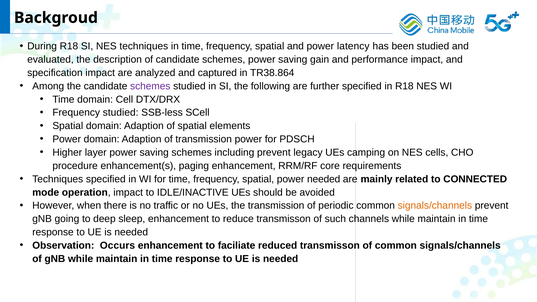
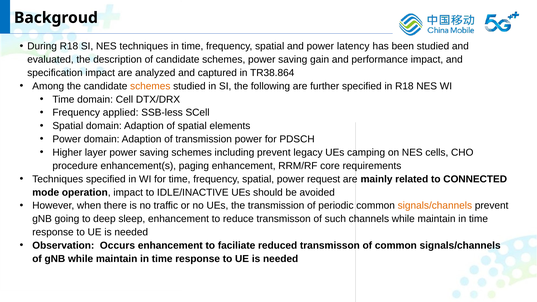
schemes at (150, 86) colour: purple -> orange
Frequency studied: studied -> applied
power needed: needed -> request
